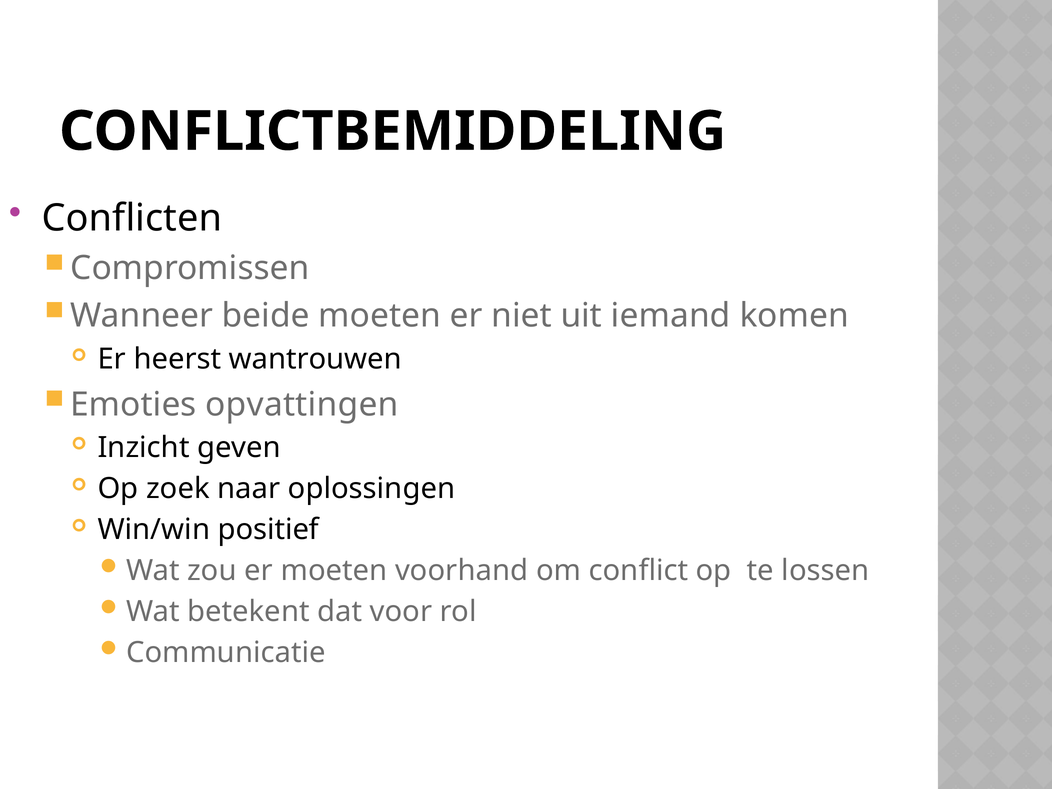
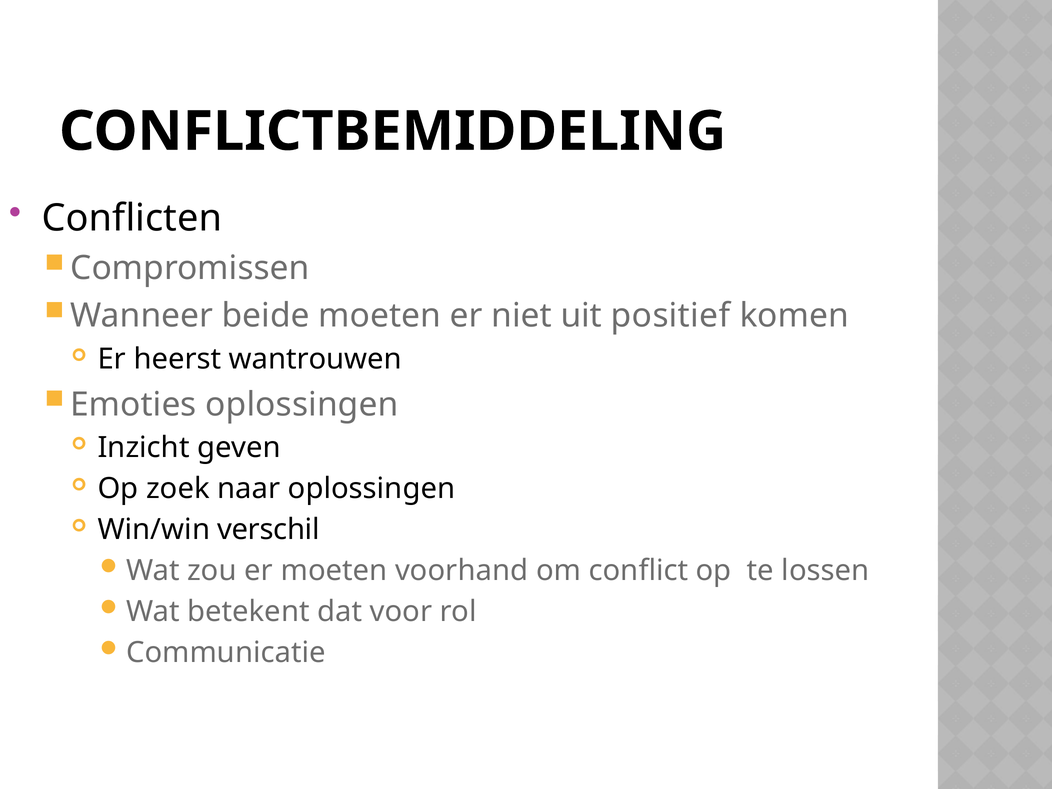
iemand: iemand -> positief
Emoties opvattingen: opvattingen -> oplossingen
positief: positief -> verschil
